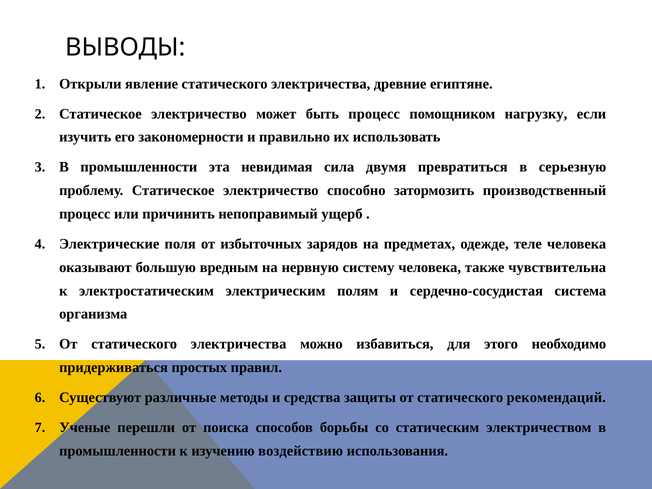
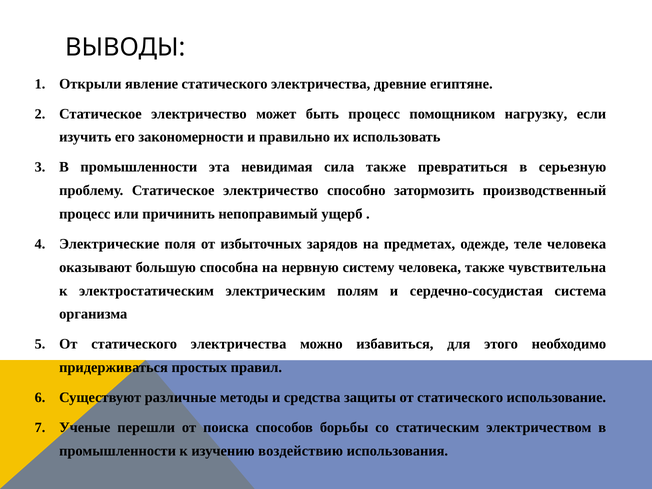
сила двумя: двумя -> также
вредным: вредным -> способна
рекомендаций: рекомендаций -> использование
